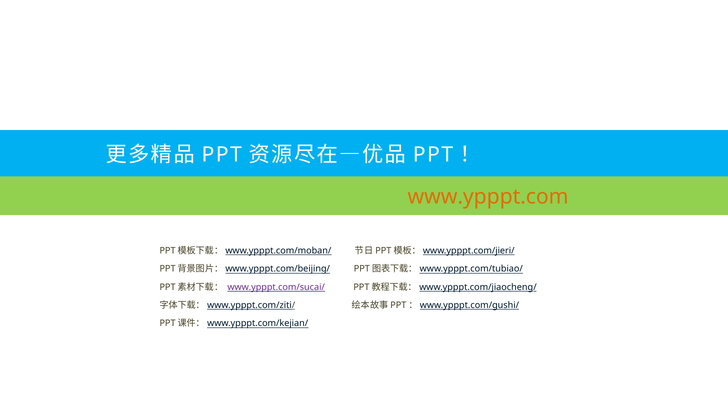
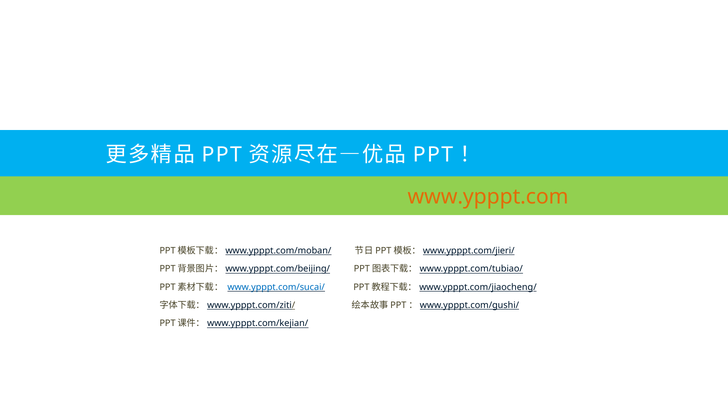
www.ypppt.com/sucai/ colour: purple -> blue
